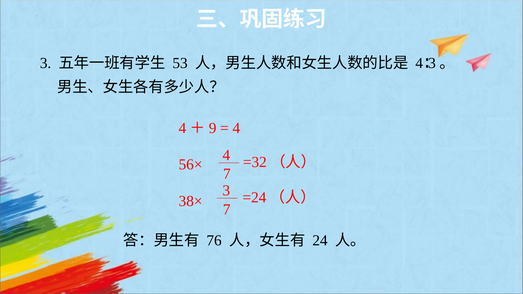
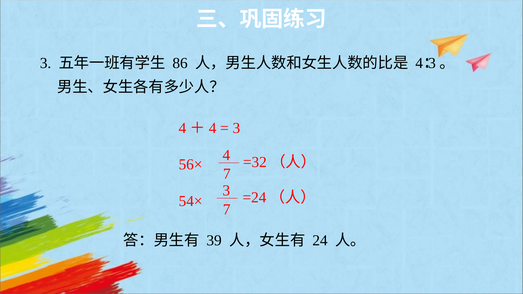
53: 53 -> 86
9 at (213, 128): 9 -> 4
4 at (236, 128): 4 -> 3
38×: 38× -> 54×
76: 76 -> 39
